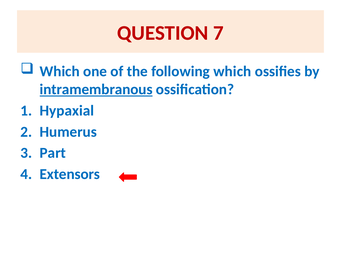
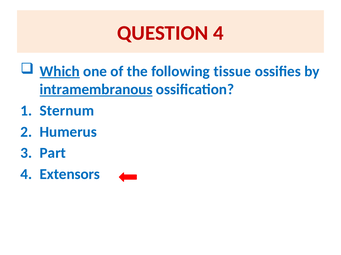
QUESTION 7: 7 -> 4
Which at (60, 72) underline: none -> present
following which: which -> tissue
Hypaxial: Hypaxial -> Sternum
